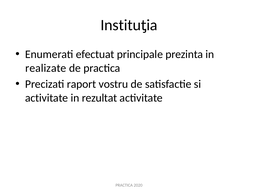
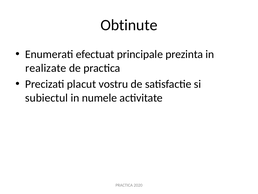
Instituƫia: Instituƫia -> Obtinute
raport: raport -> placut
activitate at (47, 98): activitate -> subiectul
rezultat: rezultat -> numele
